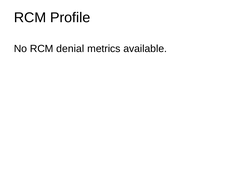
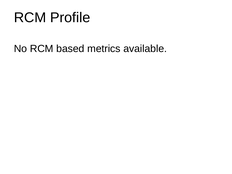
denial: denial -> based
